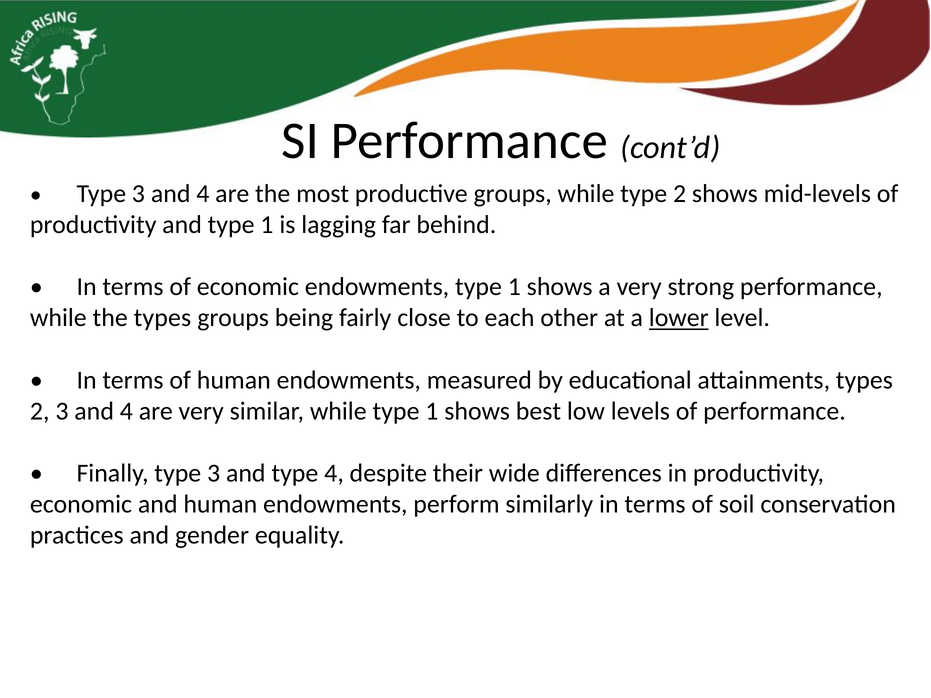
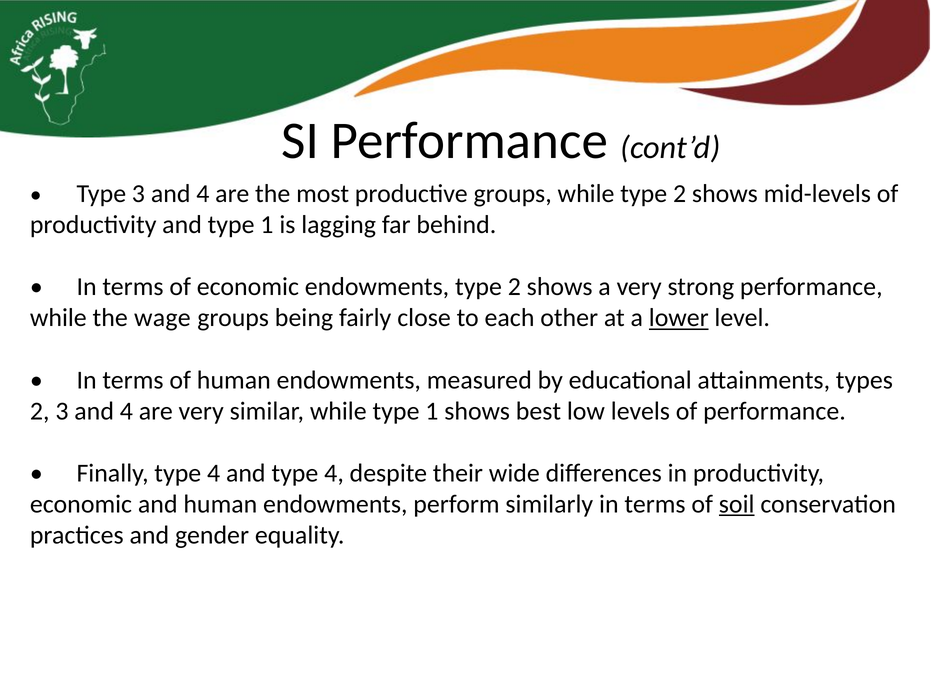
endowments type 1: 1 -> 2
the types: types -> wage
Finally type 3: 3 -> 4
soil underline: none -> present
